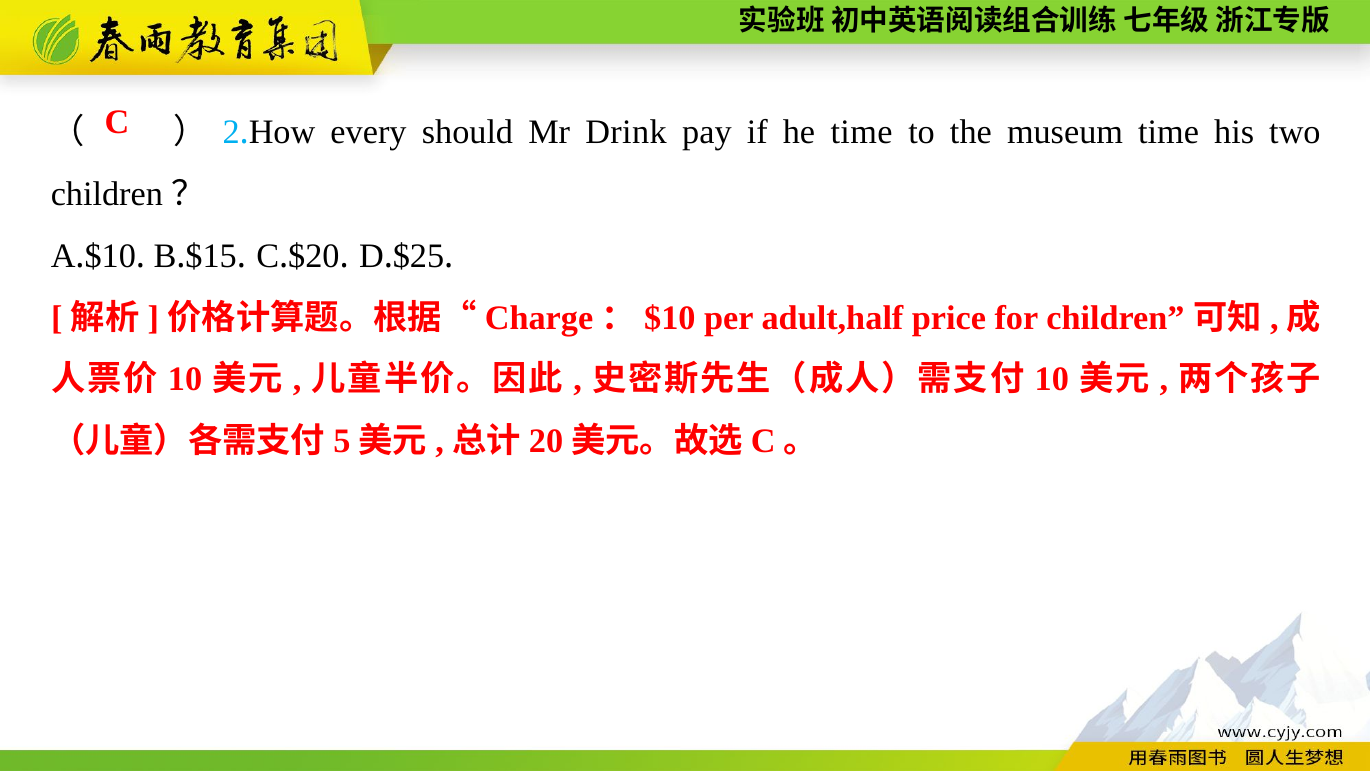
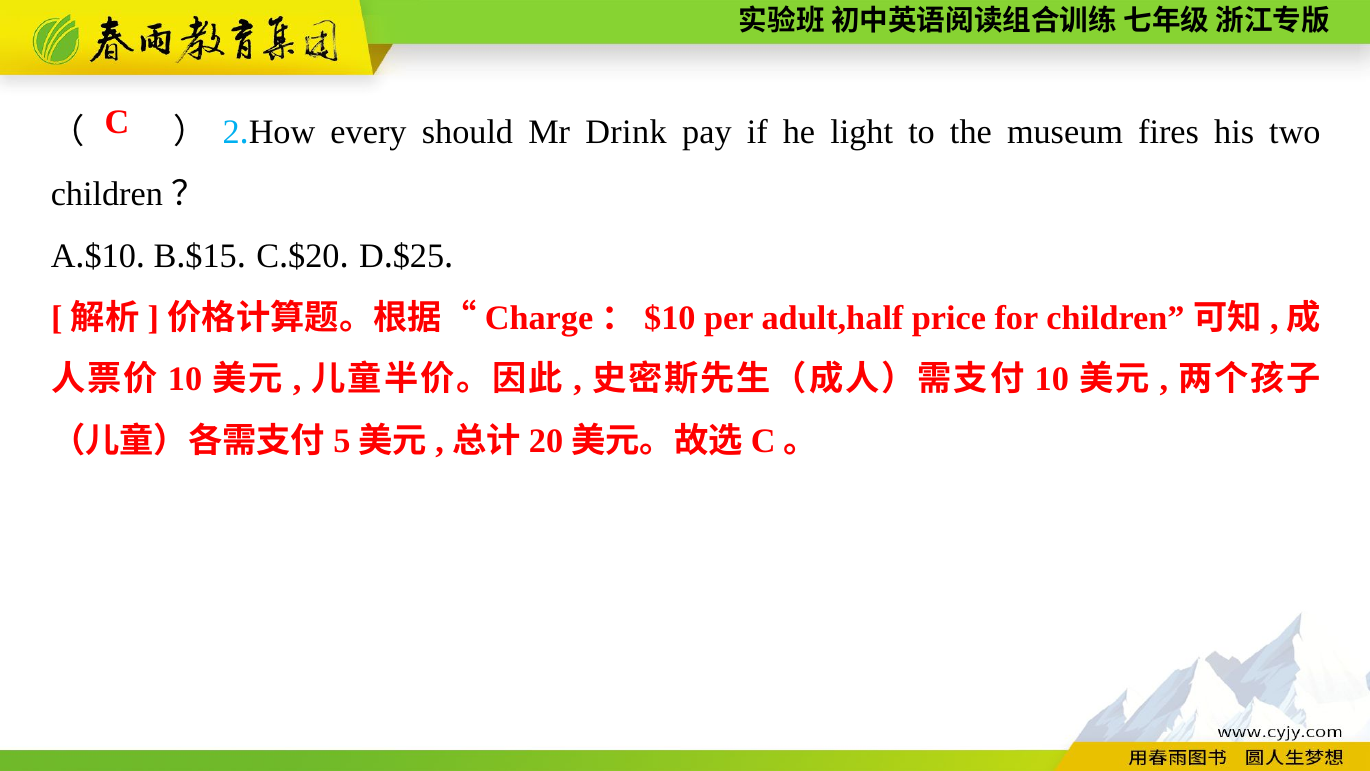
he time: time -> light
museum time: time -> fires
